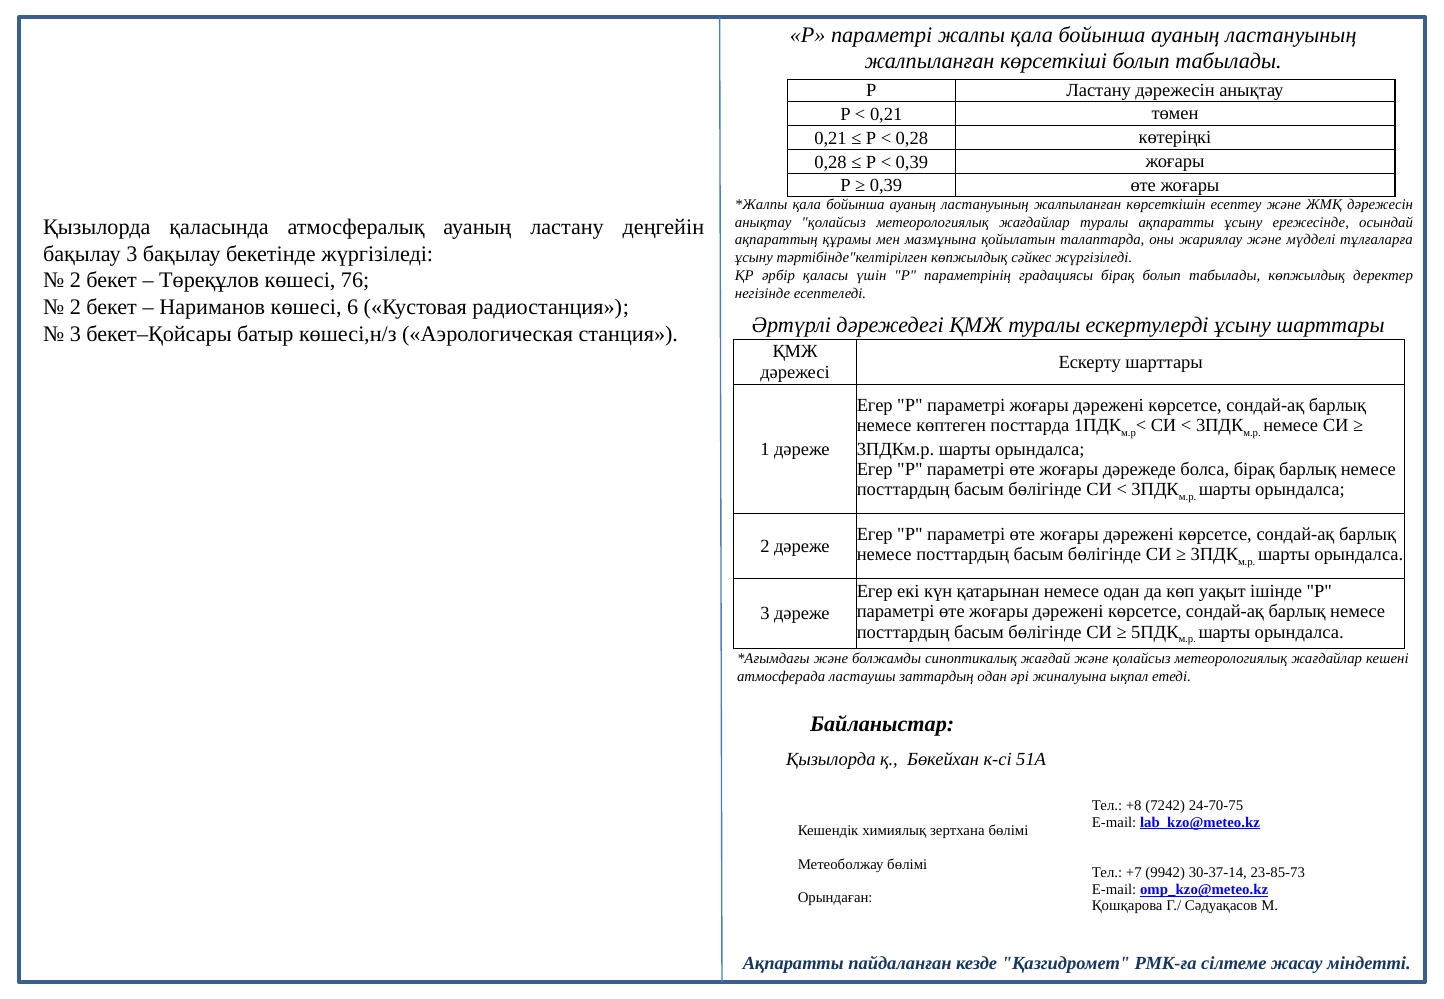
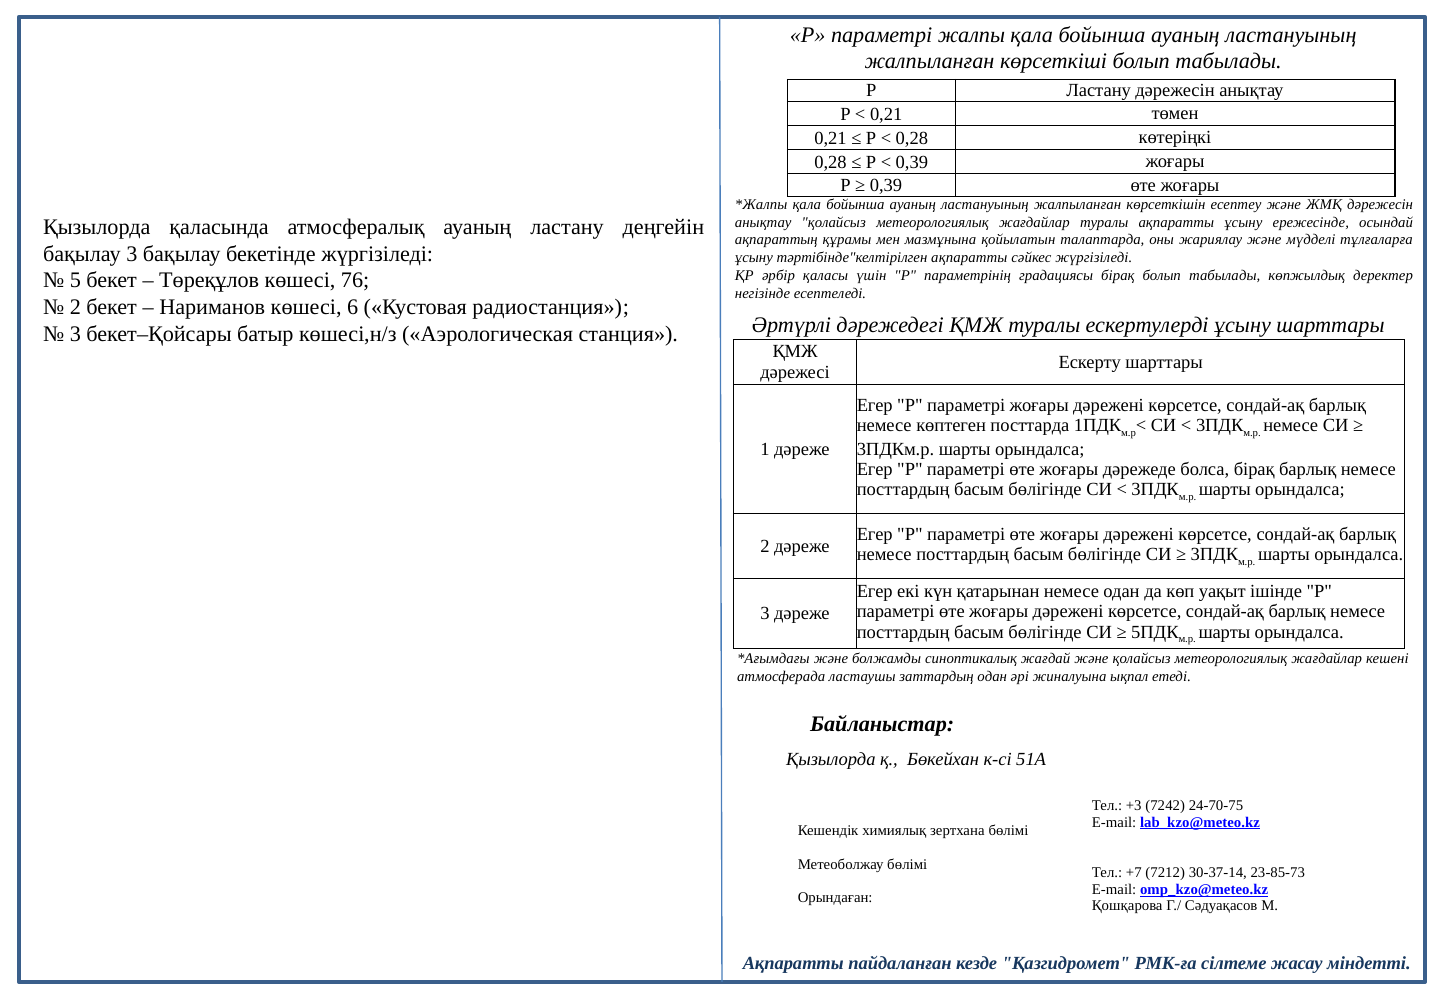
тәртібінде"келтірілген көпжылдық: көпжылдық -> ақпаратты
2 at (75, 281): 2 -> 5
+8: +8 -> +3
9942: 9942 -> 7212
